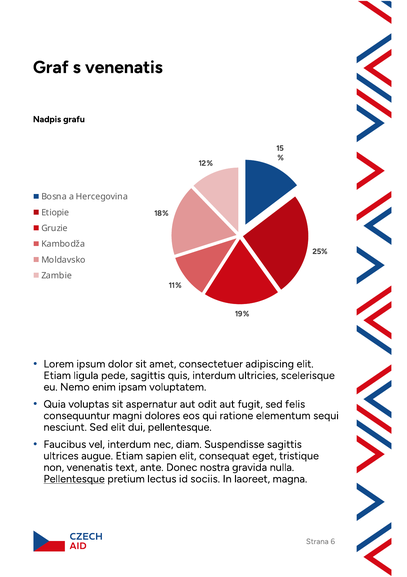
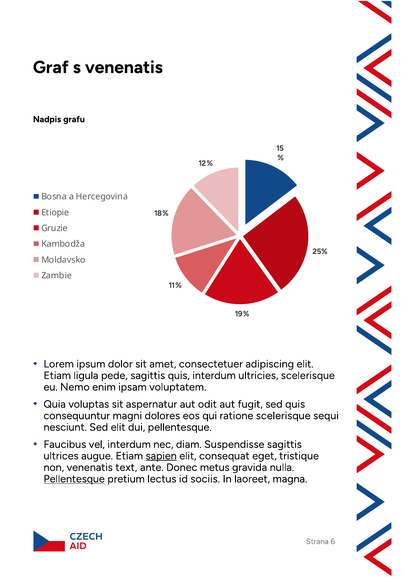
sed felis: felis -> quis
ratione elementum: elementum -> scelerisque
sapien underline: none -> present
nostra: nostra -> metus
